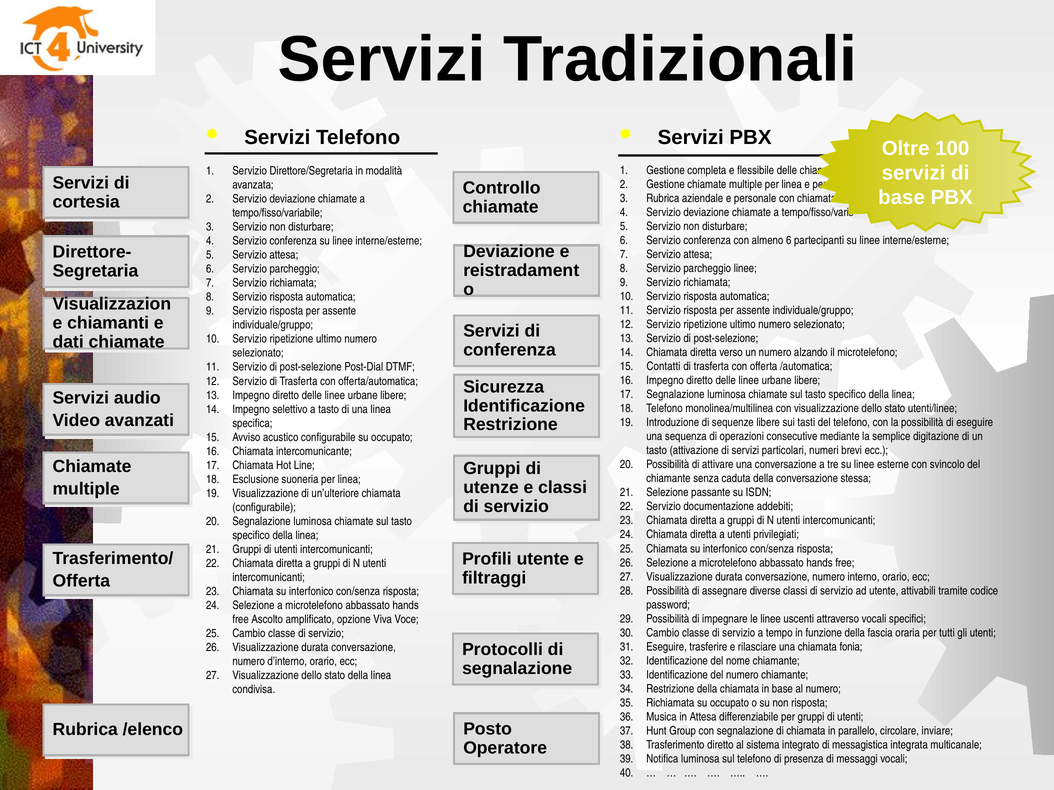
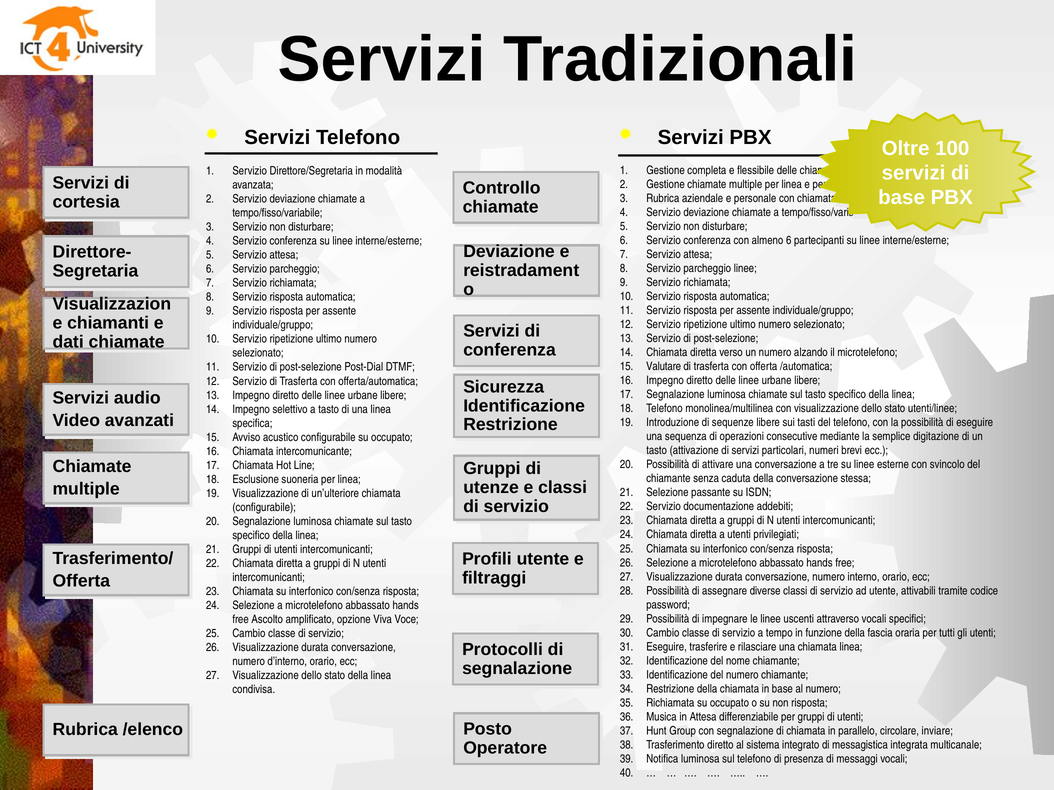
Contatti: Contatti -> Valutare
chiamata fonia: fonia -> linea
